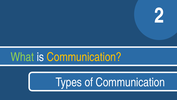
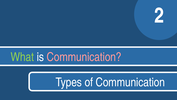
Communication at (84, 57) colour: yellow -> pink
